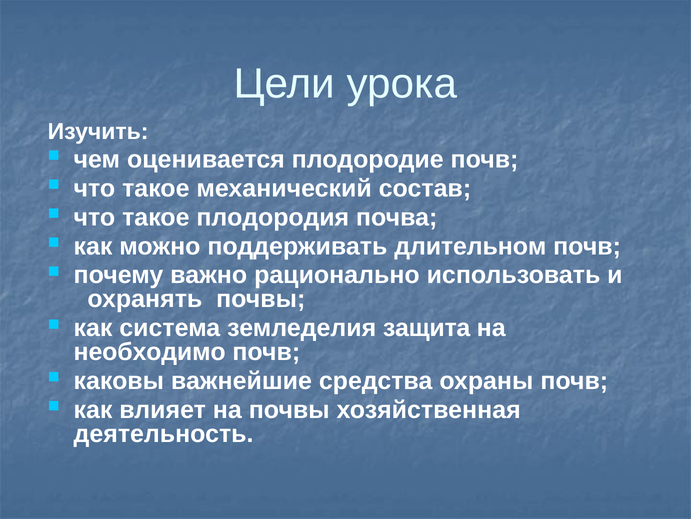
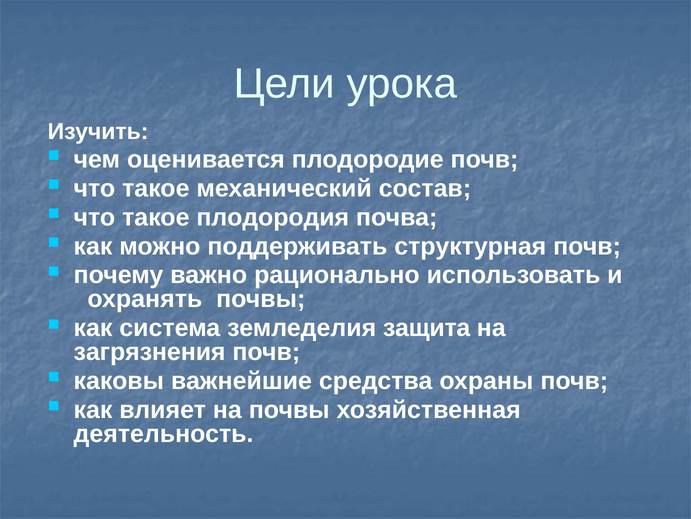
длительном: длительном -> структурная
необходимо: необходимо -> загрязнения
